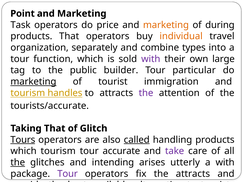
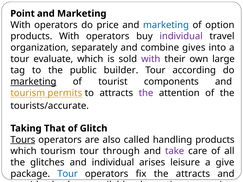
Task at (21, 25): Task -> With
marketing at (166, 25) colour: orange -> blue
of during: during -> option
products That: That -> With
individual at (181, 36) colour: orange -> purple
types: types -> gives
function: function -> evaluate
particular: particular -> according
immigration: immigration -> components
handles: handles -> permits
called underline: present -> none
accurate: accurate -> through
the at (18, 163) underline: present -> none
and intending: intending -> individual
utterly: utterly -> leisure
a with: with -> give
Tour at (68, 174) colour: purple -> blue
